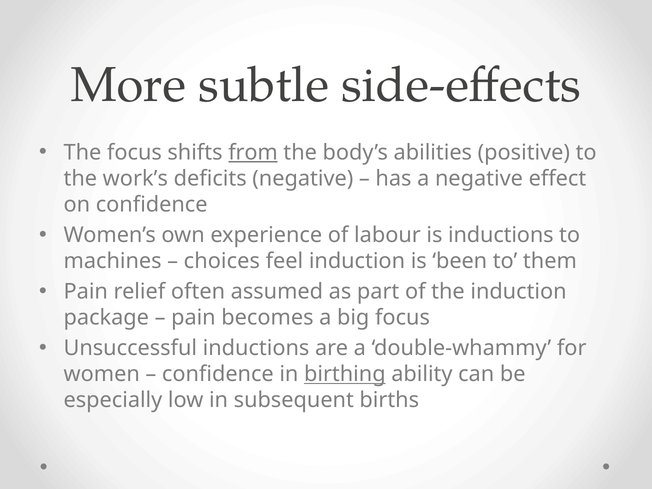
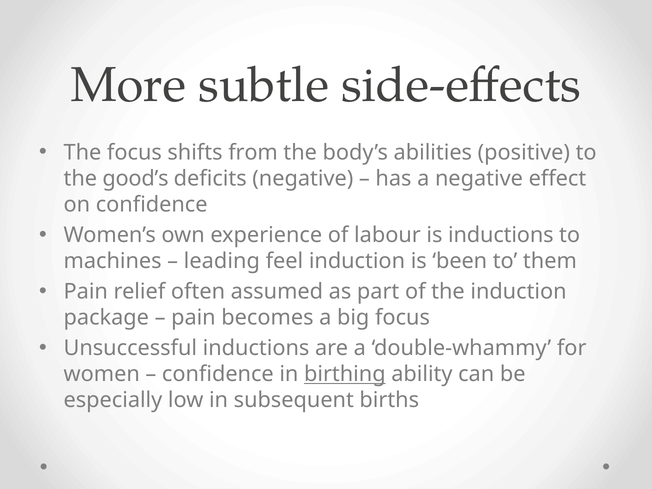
from underline: present -> none
work’s: work’s -> good’s
choices: choices -> leading
